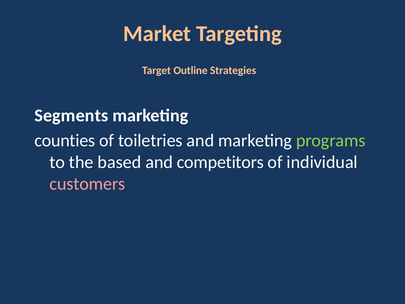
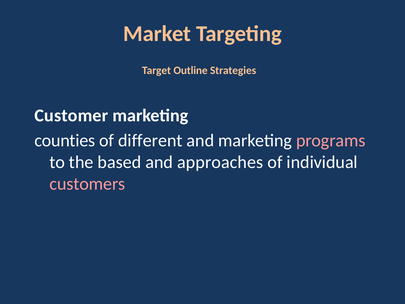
Segments: Segments -> Customer
toiletries: toiletries -> different
programs colour: light green -> pink
competitors: competitors -> approaches
